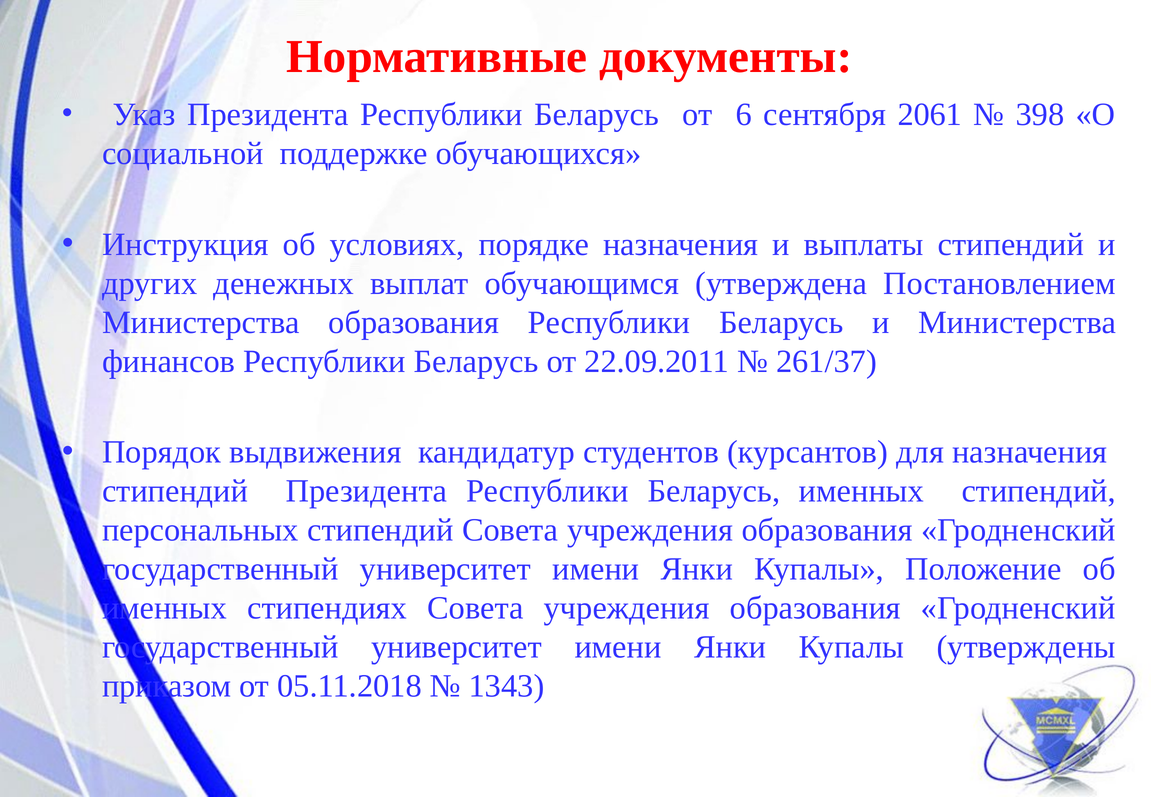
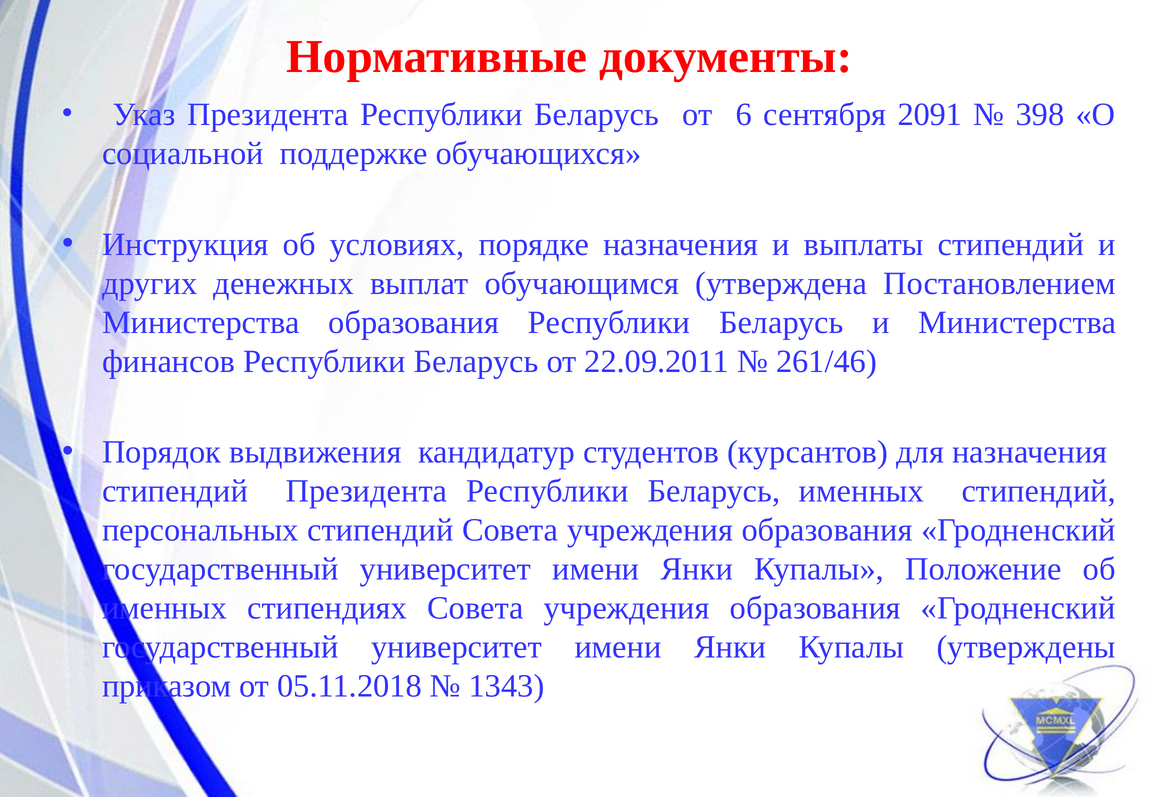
2061: 2061 -> 2091
261/37: 261/37 -> 261/46
